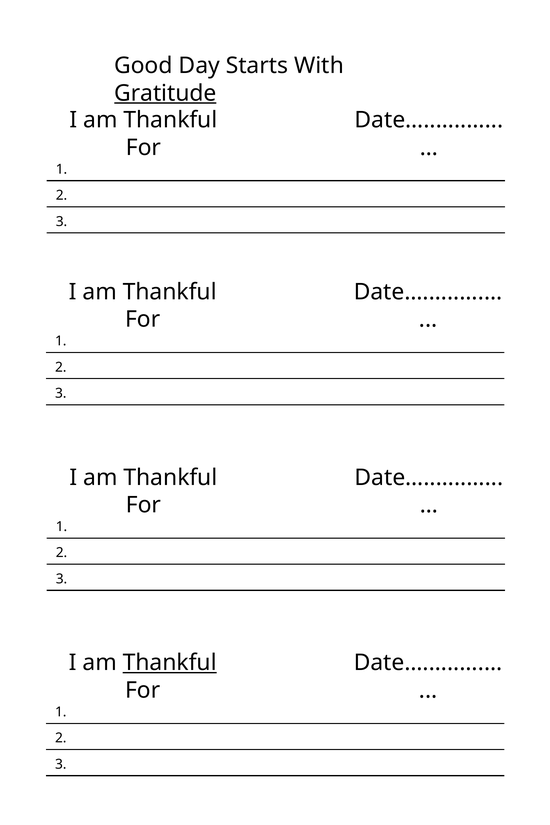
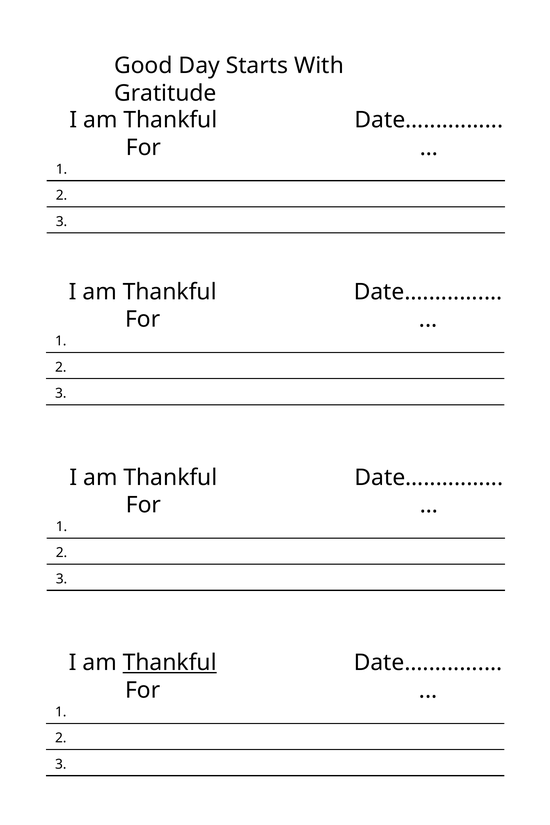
Gratitude underline: present -> none
